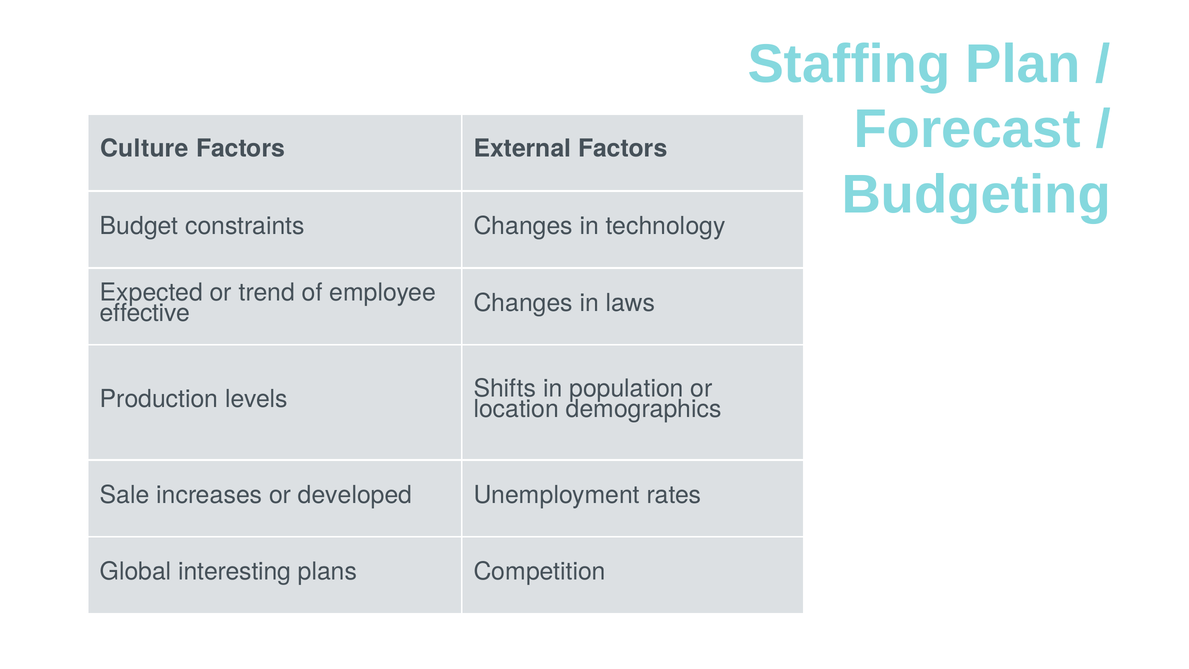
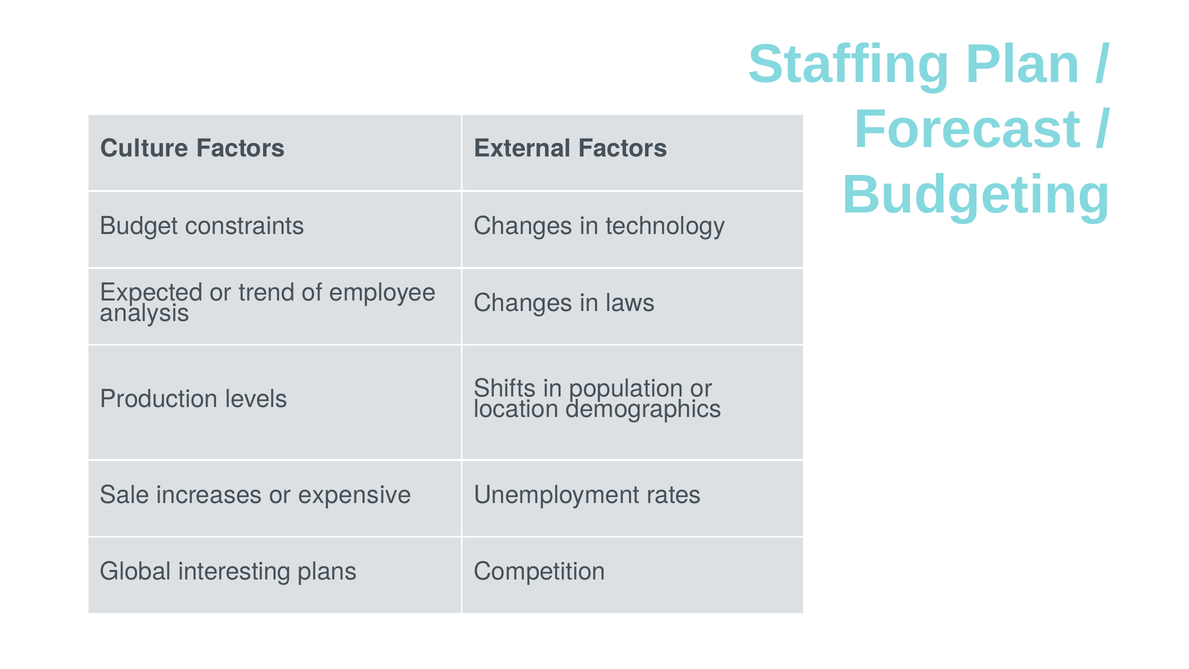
effective: effective -> analysis
developed: developed -> expensive
